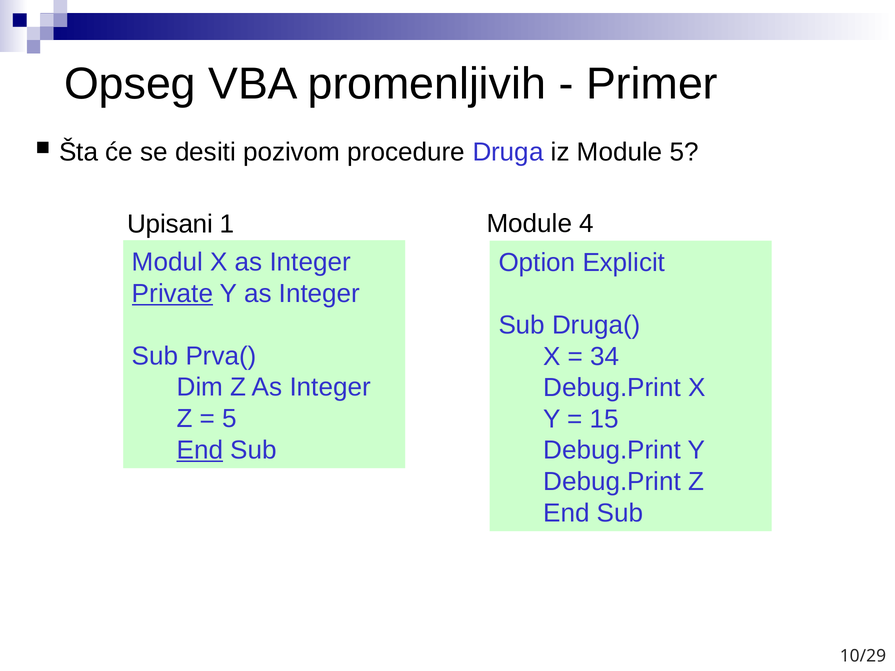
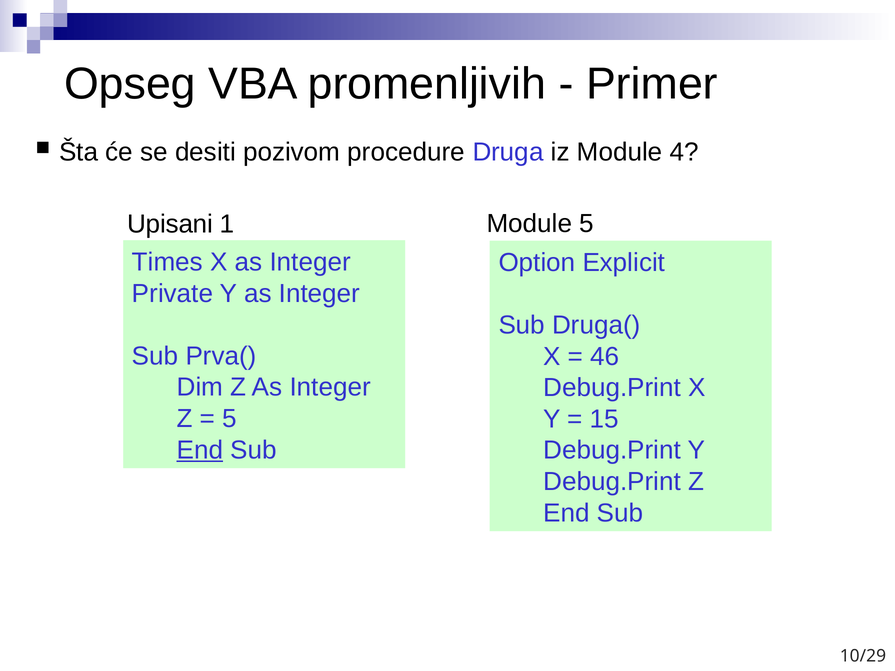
Module 5: 5 -> 4
Module 4: 4 -> 5
Modul: Modul -> Times
Private underline: present -> none
34: 34 -> 46
